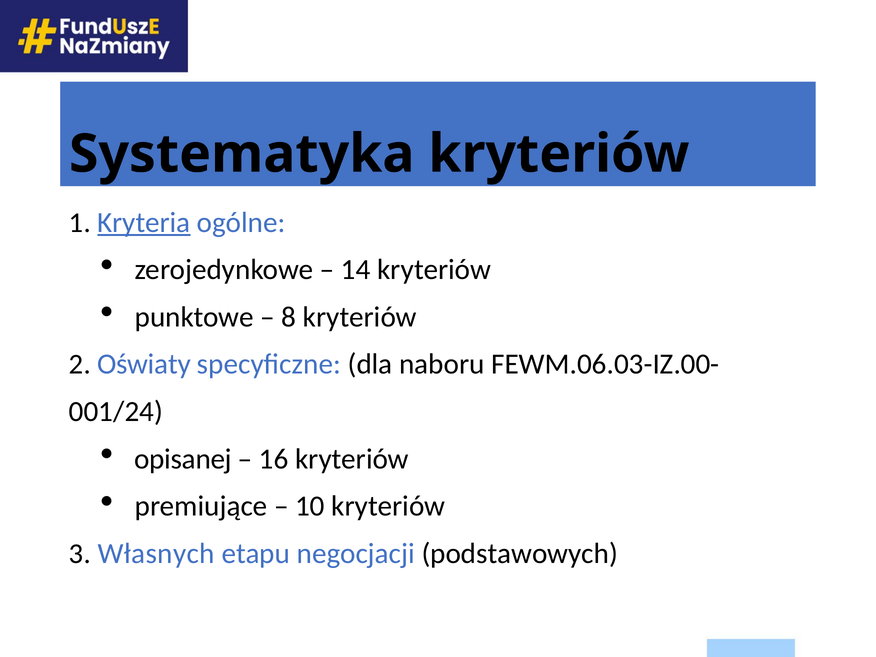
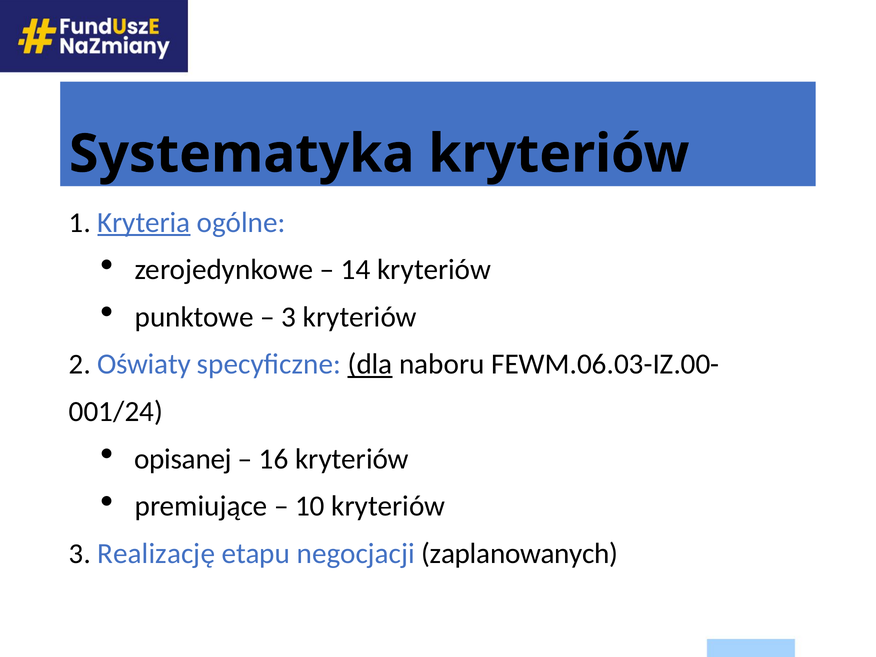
8 at (289, 317): 8 -> 3
dla underline: none -> present
Własnych: Własnych -> Realizację
podstawowych: podstawowych -> zaplanowanych
